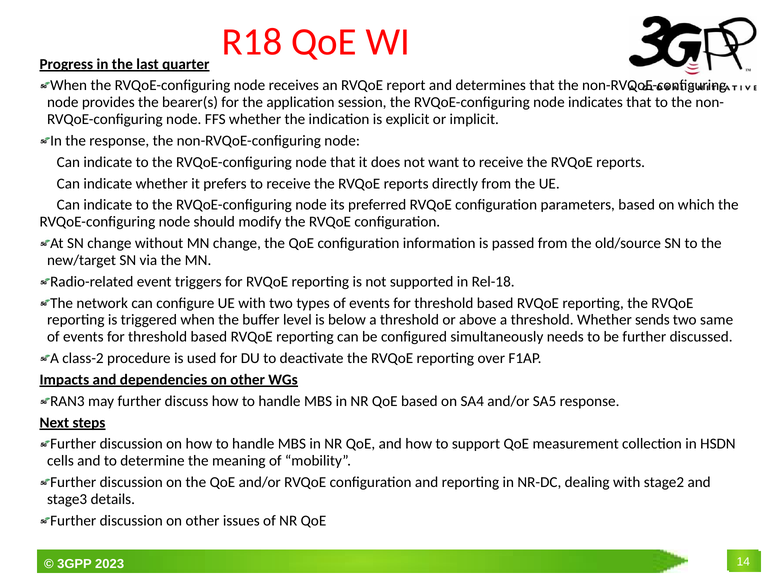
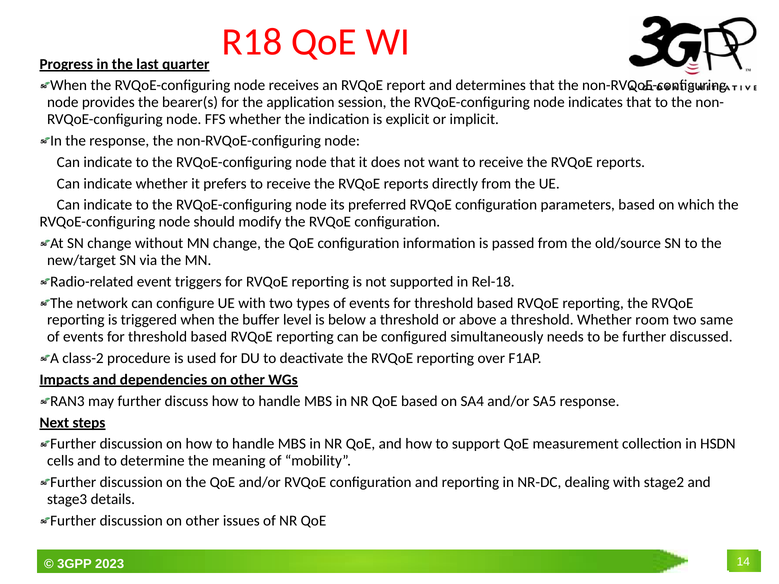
sends: sends -> room
